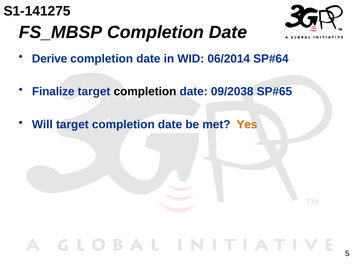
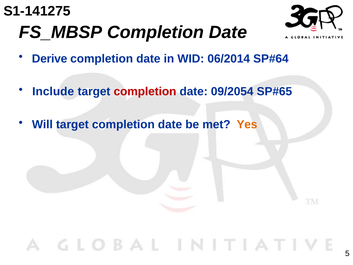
Finalize: Finalize -> Include
completion at (145, 91) colour: black -> red
09/2038: 09/2038 -> 09/2054
